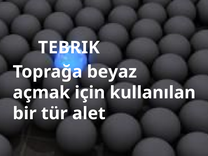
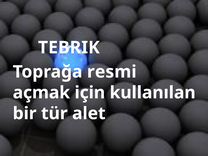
beyaz: beyaz -> resmi
